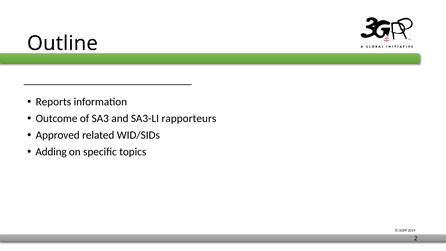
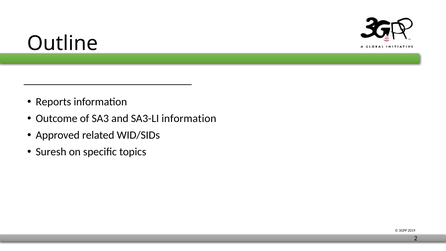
SA3-LI rapporteurs: rapporteurs -> information
Adding: Adding -> Suresh
